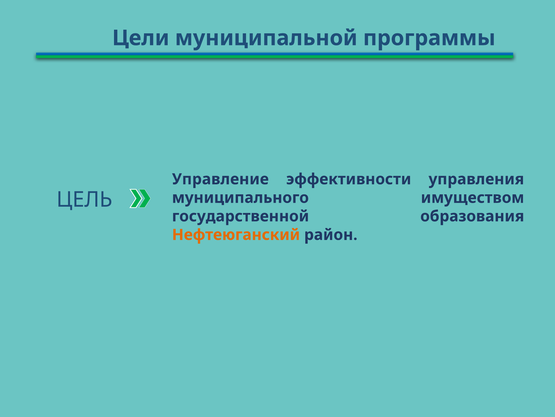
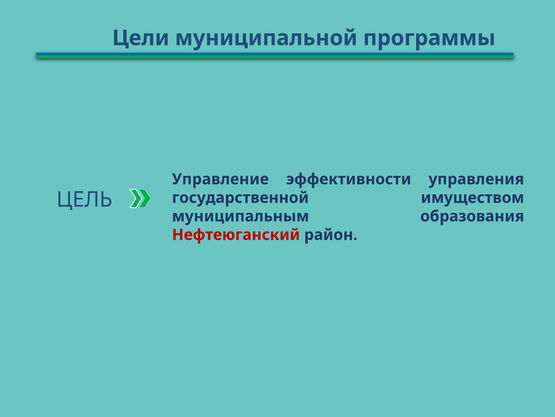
муниципального: муниципального -> государственной
государственной: государственной -> муниципальным
Нефтеюганский colour: orange -> red
